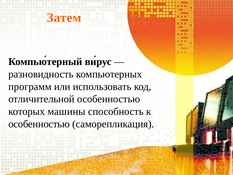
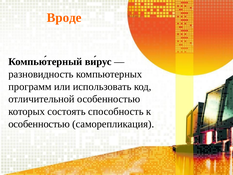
Затем: Затем -> Вроде
машины: машины -> состоять
